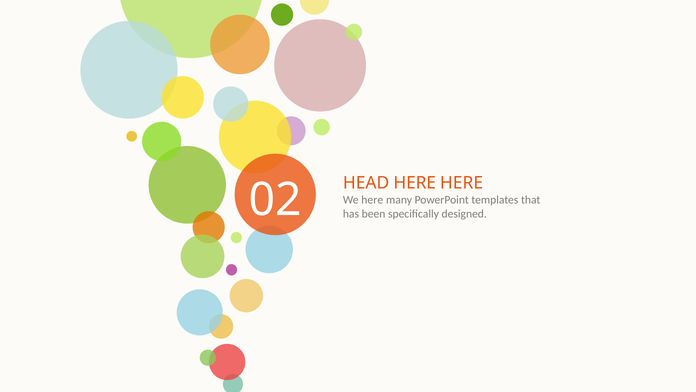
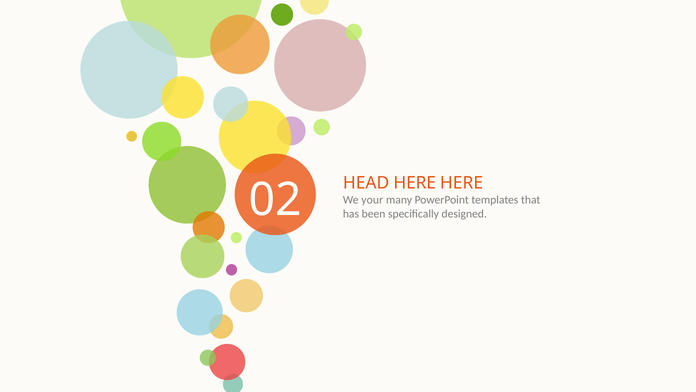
We here: here -> your
